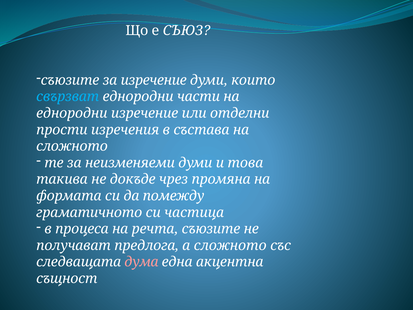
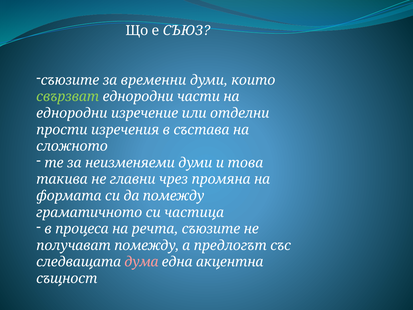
за изречение: изречение -> временни
свързват colour: light blue -> light green
докъде: докъде -> главни
получават предлога: предлога -> помежду
а сложното: сложното -> предлогът
